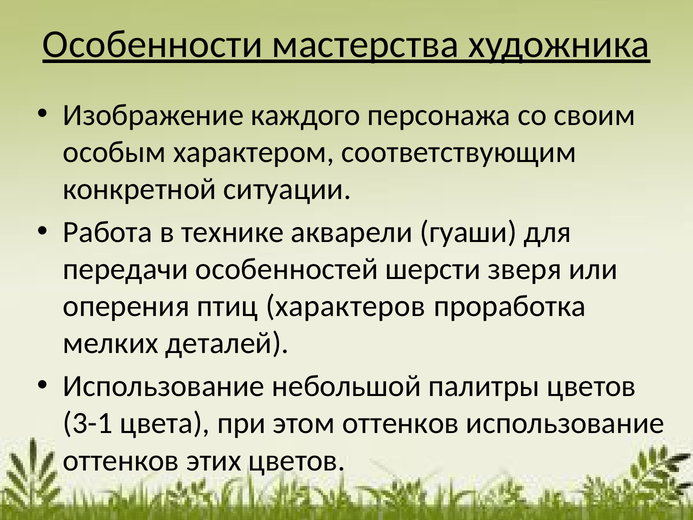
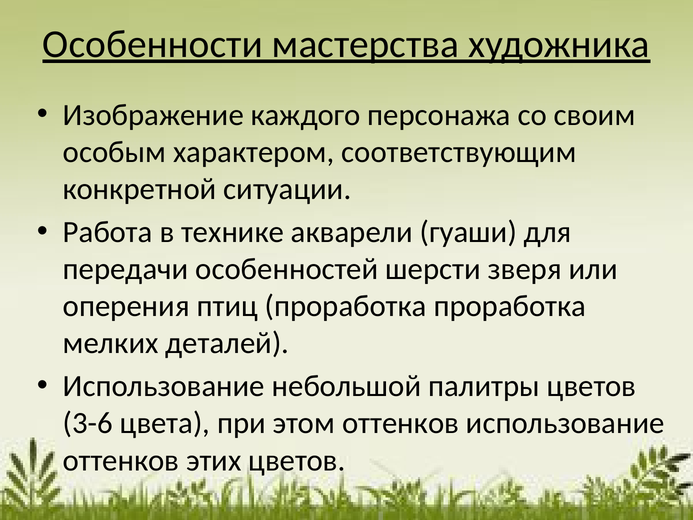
птиц характеров: характеров -> проработка
3-1: 3-1 -> 3-6
